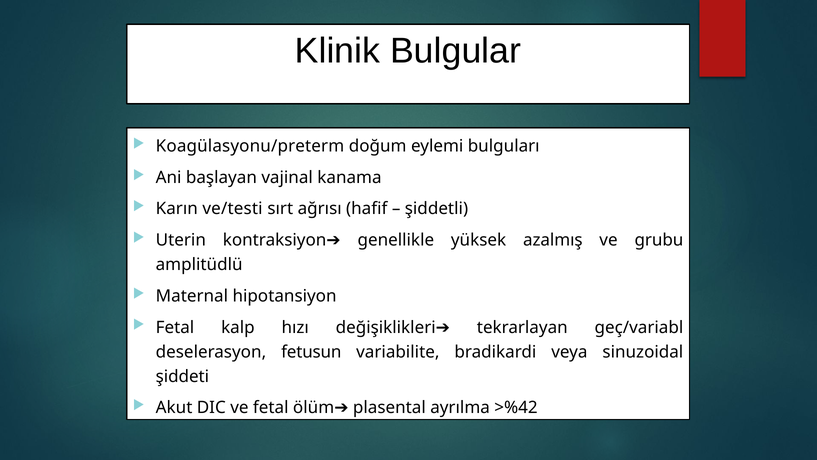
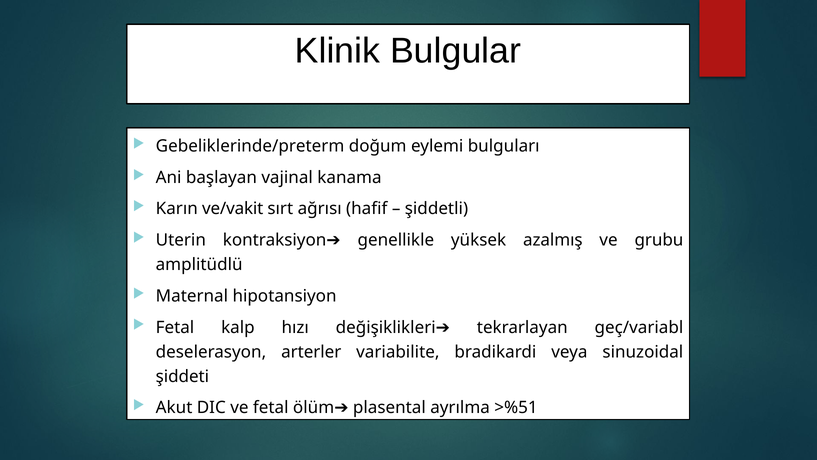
Koagülasyonu/preterm: Koagülasyonu/preterm -> Gebeliklerinde/preterm
ve/testi: ve/testi -> ve/vakit
fetusun: fetusun -> arterler
>%42: >%42 -> >%51
